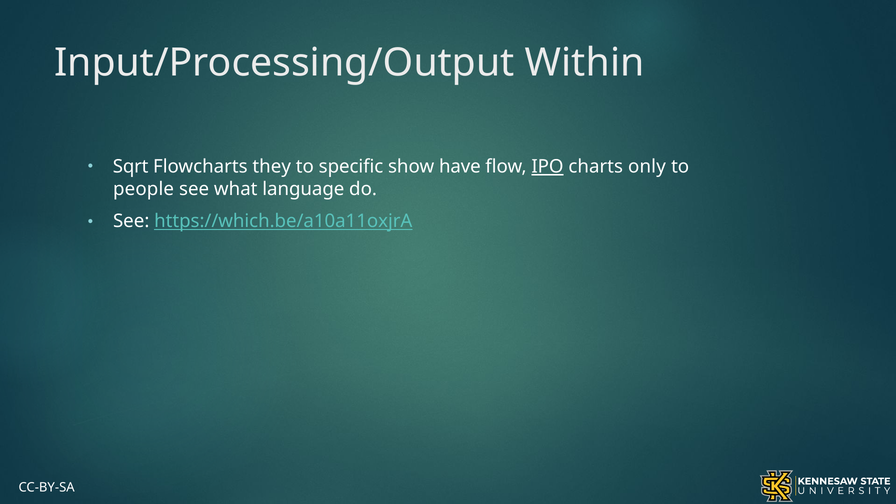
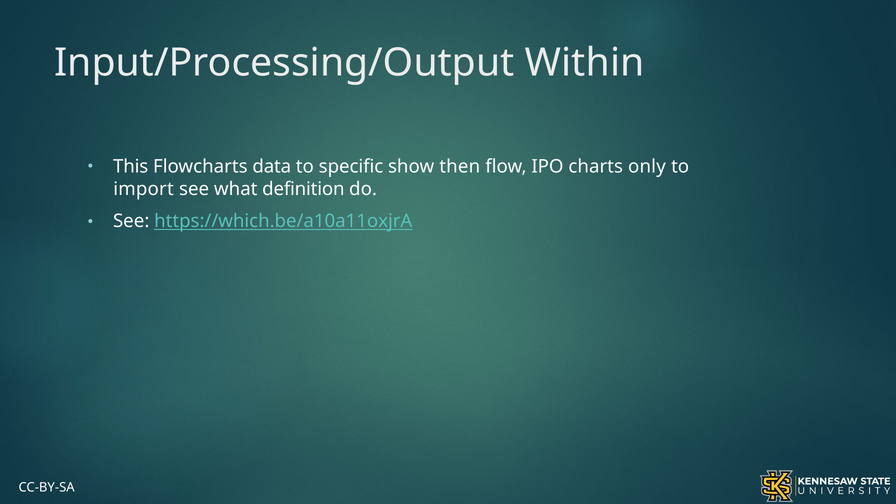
Sqrt: Sqrt -> This
they: they -> data
have: have -> then
IPO underline: present -> none
people: people -> import
language: language -> definition
